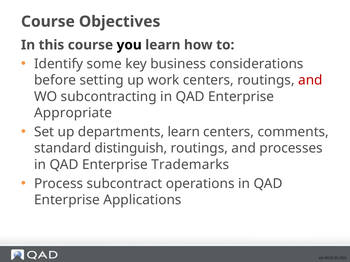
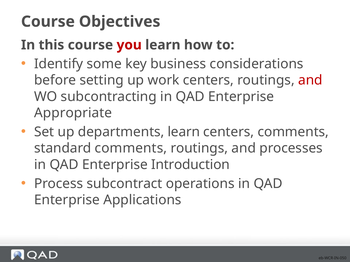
you colour: black -> red
standard distinguish: distinguish -> comments
Trademarks: Trademarks -> Introduction
